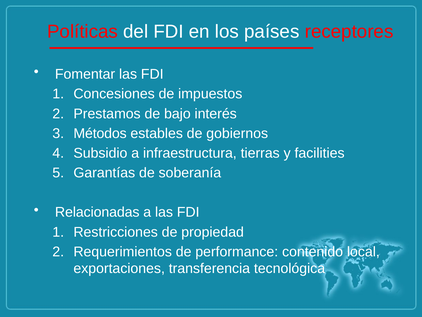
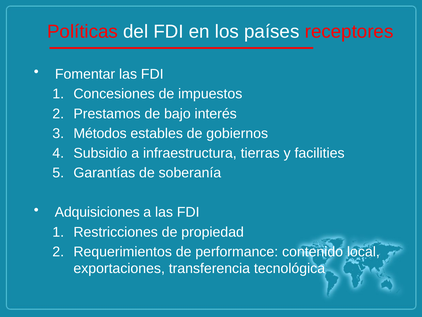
Relacionadas: Relacionadas -> Adquisiciones
